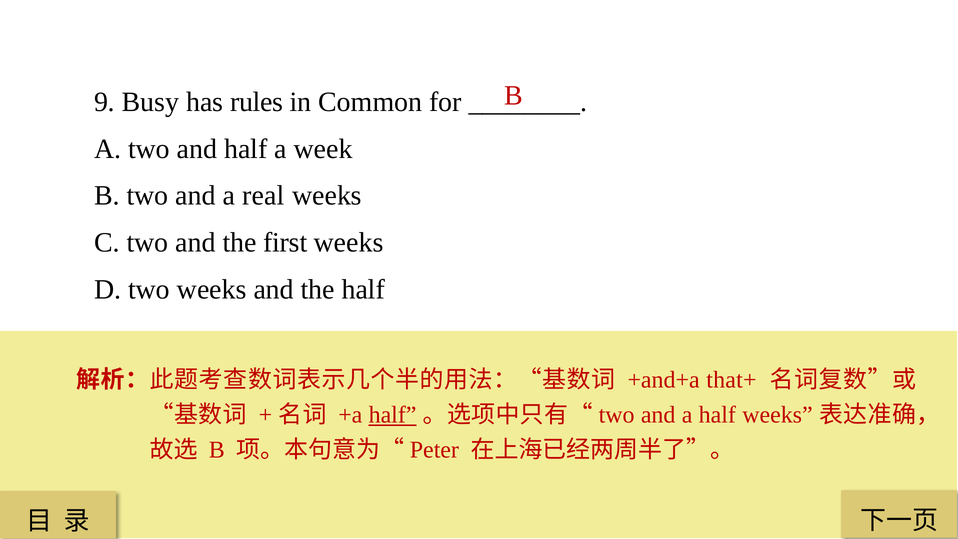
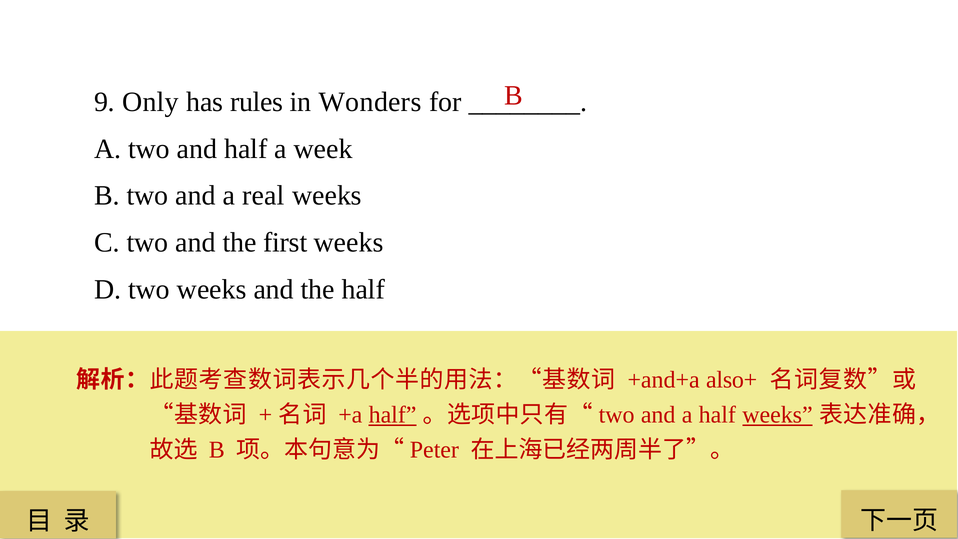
Busy: Busy -> Only
Common: Common -> Wonders
that+: that+ -> also+
weeks at (777, 415) underline: none -> present
